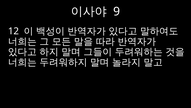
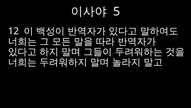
9: 9 -> 5
